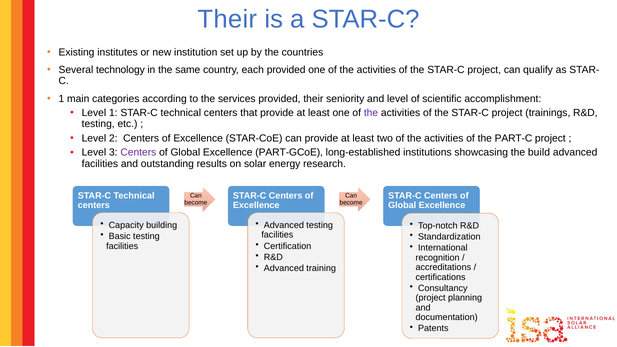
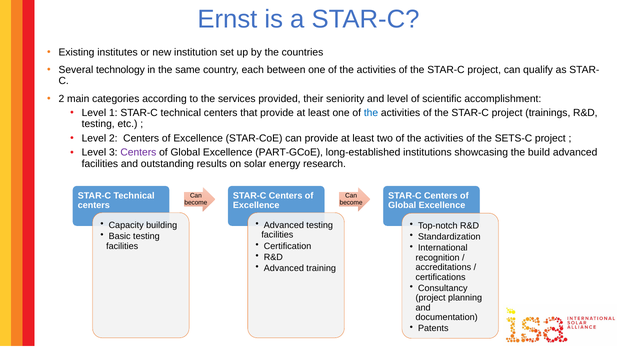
Their at (227, 20): Their -> Ernst
each provided: provided -> between
1 at (61, 99): 1 -> 2
the at (371, 113) colour: purple -> blue
PART-C: PART-C -> SETS-C
